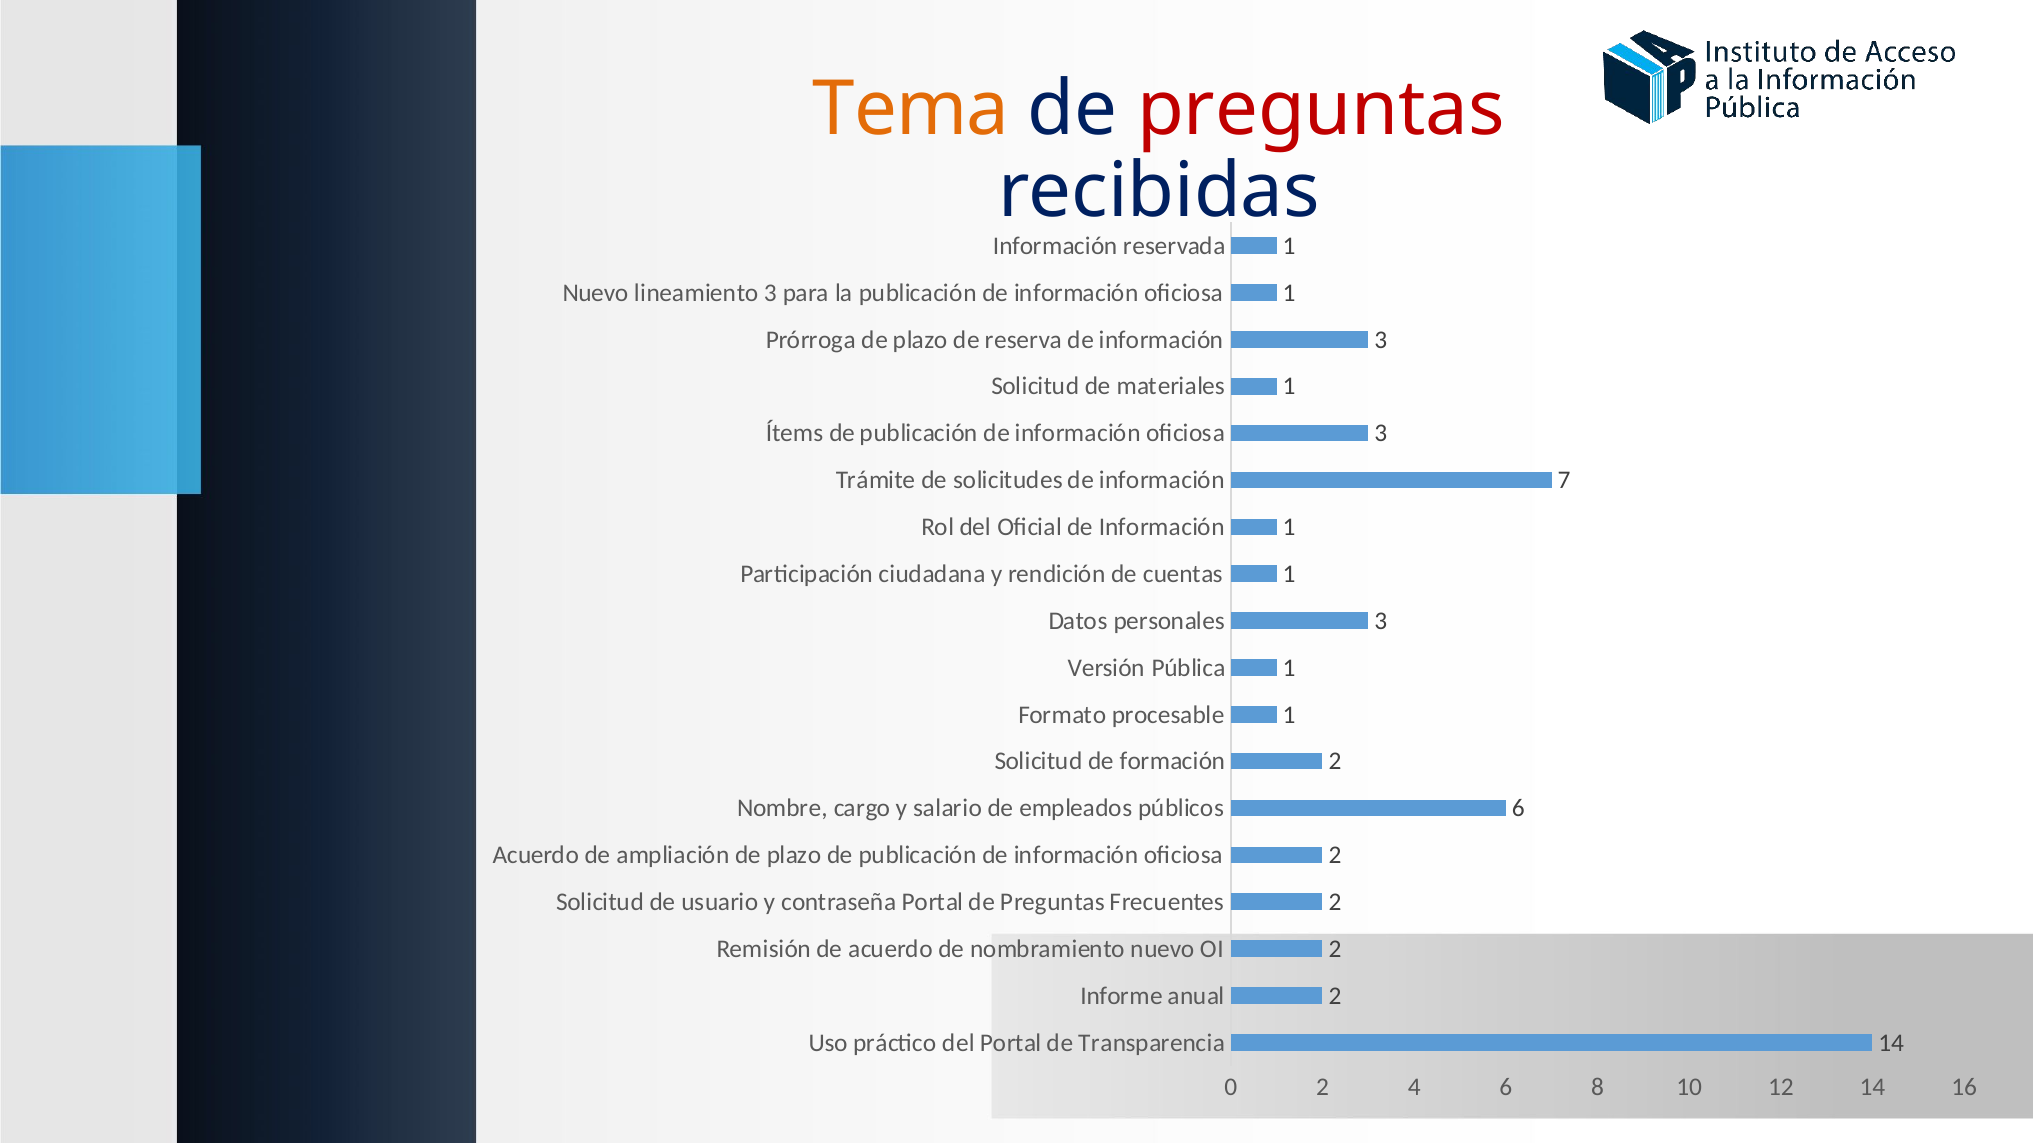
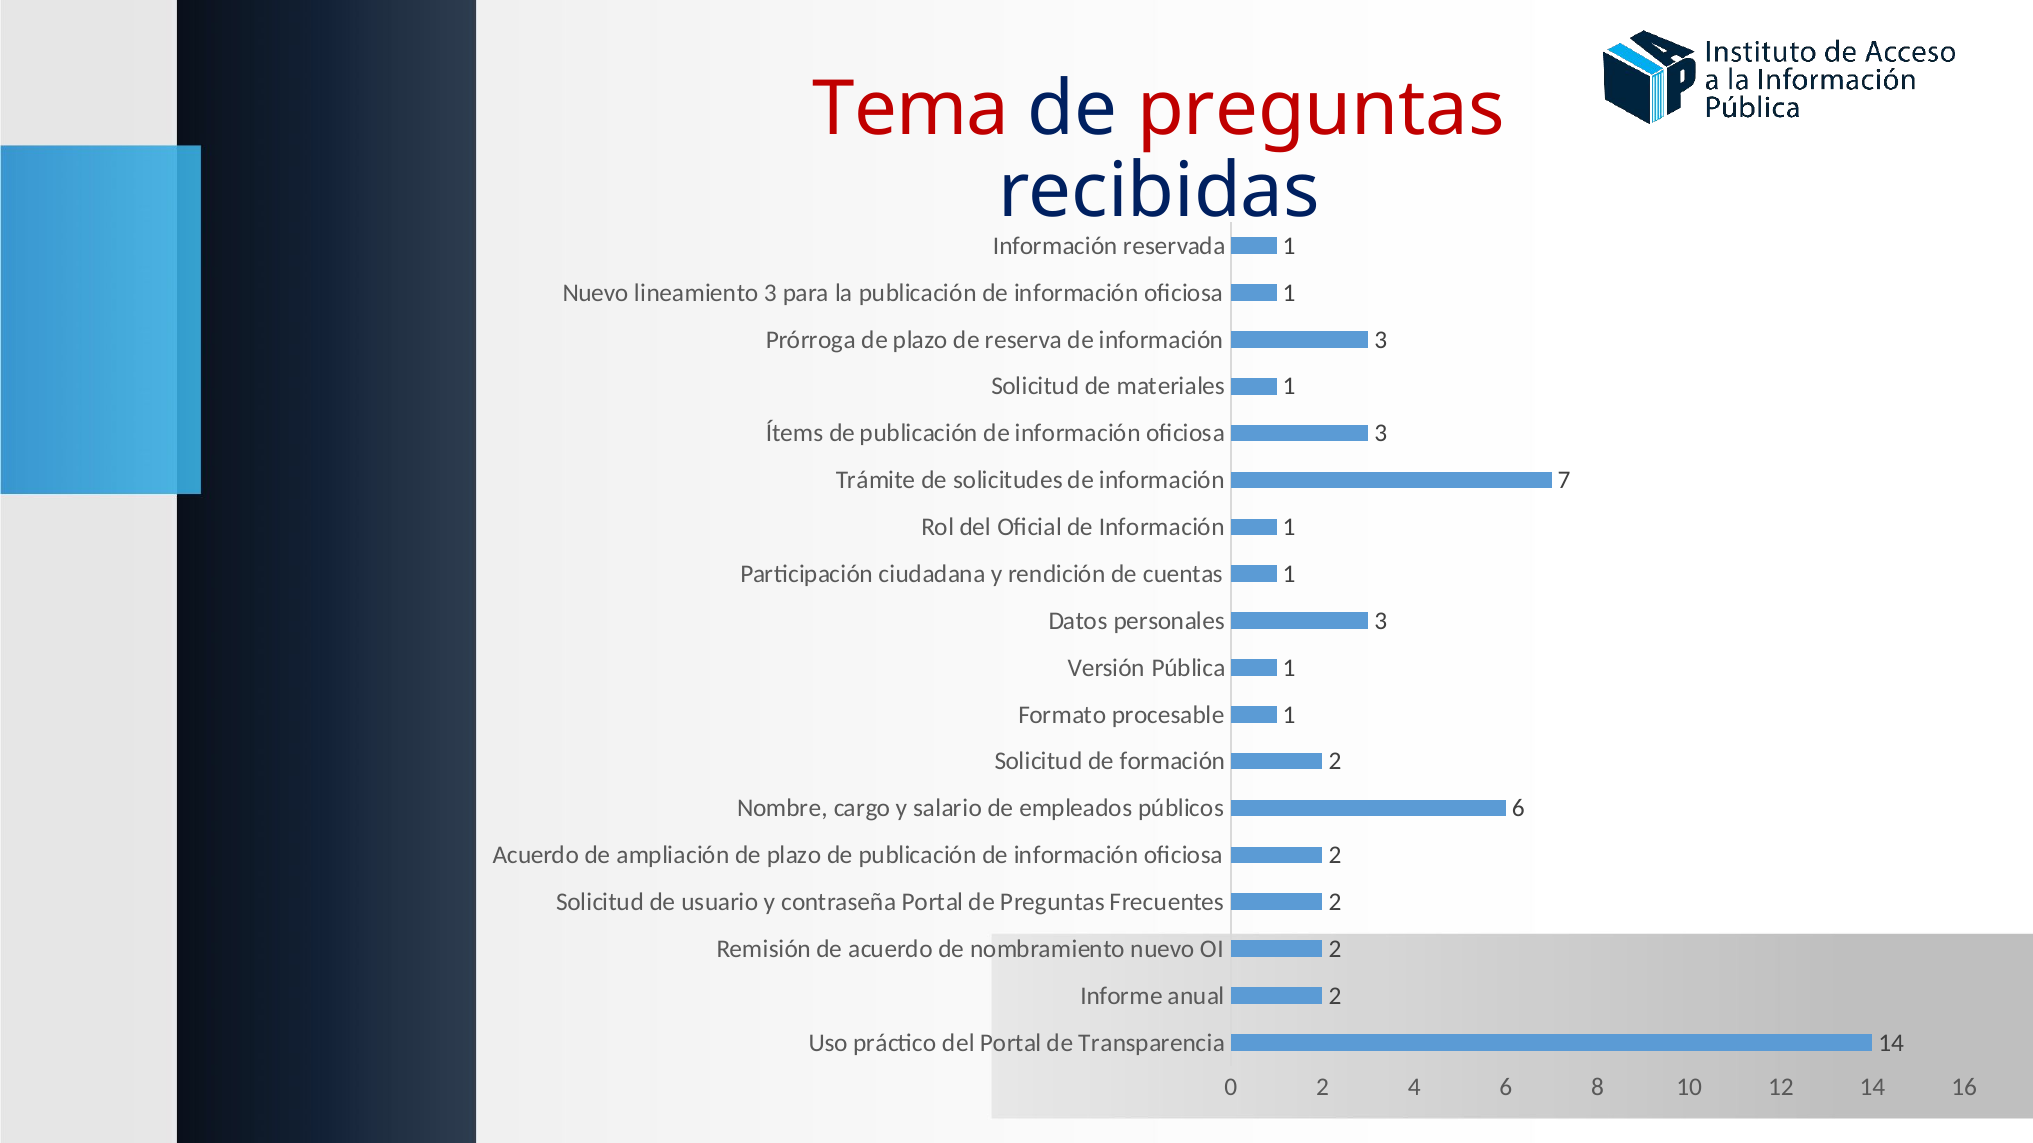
Tema colour: orange -> red
